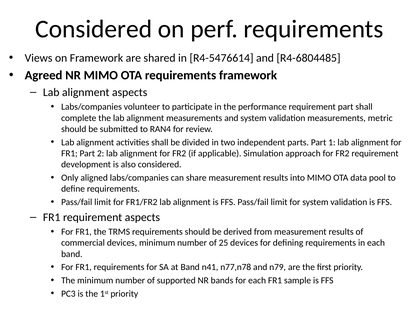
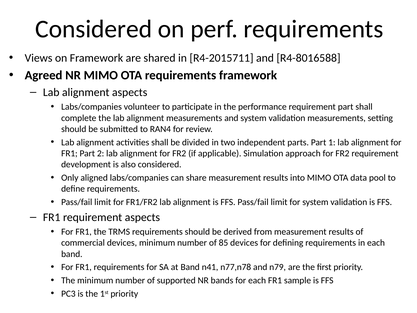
R4-5476614: R4-5476614 -> R4-2015711
R4-6804485: R4-6804485 -> R4-8016588
metric: metric -> setting
25: 25 -> 85
